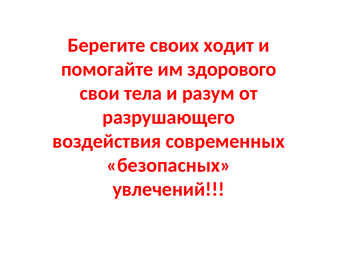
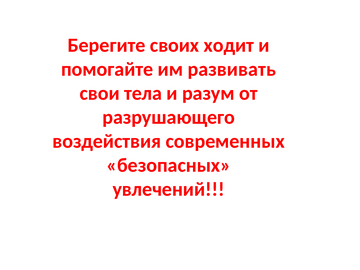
здорового: здорового -> развивать
